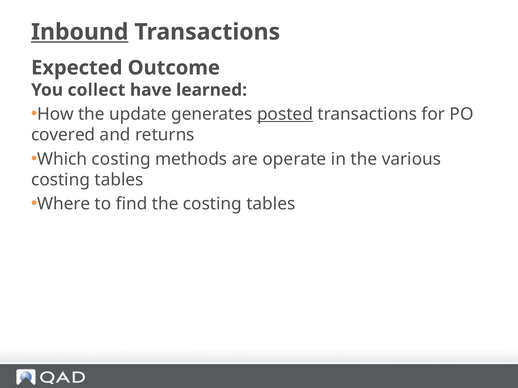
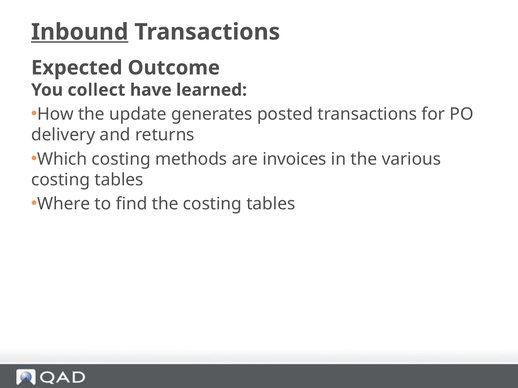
posted underline: present -> none
covered: covered -> delivery
operate: operate -> invoices
